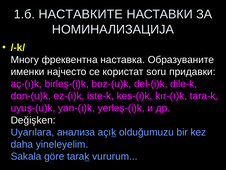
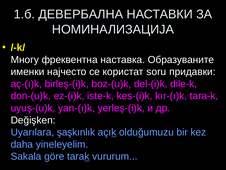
НАСТАВКИТЕ: НАСТАВКИТЕ -> ДЕВЕРБАЛНА
анализа: анализа -> şaşkınlık
